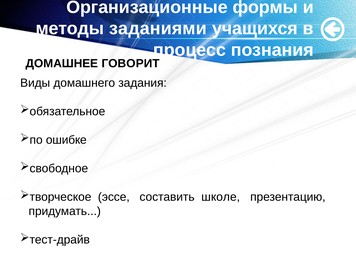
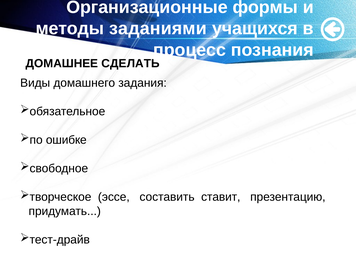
ГОВОРИТ: ГОВОРИТ -> СДЕЛАТЬ
школе: школе -> ставит
